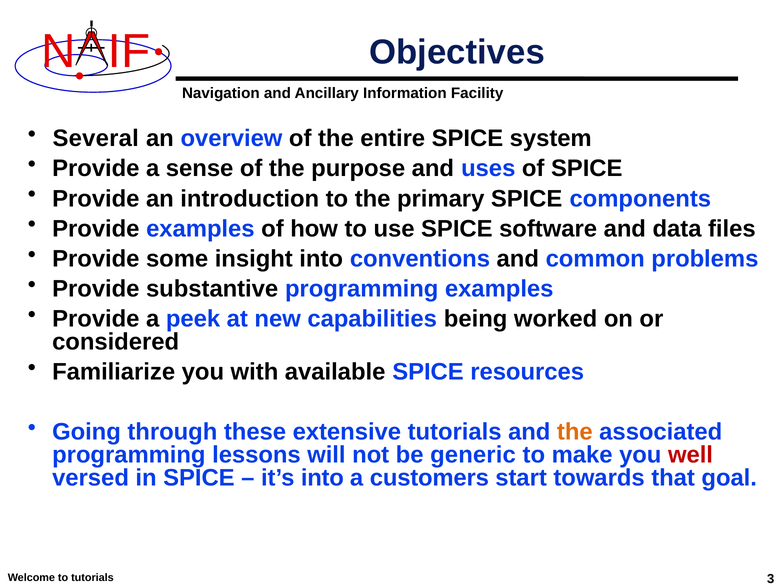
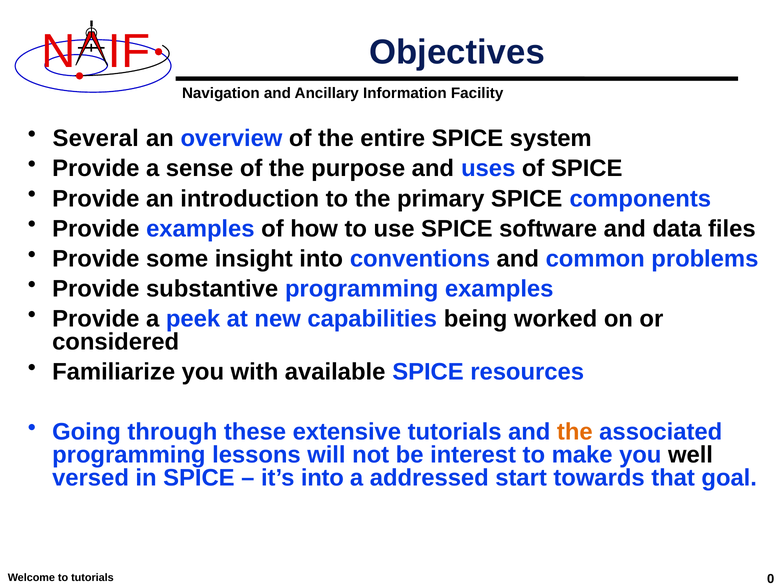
generic: generic -> interest
well colour: red -> black
customers: customers -> addressed
3: 3 -> 0
